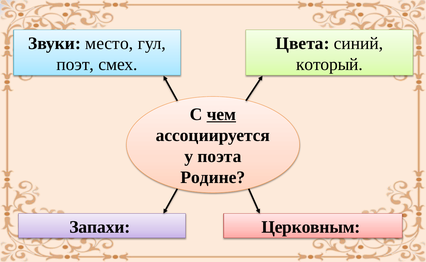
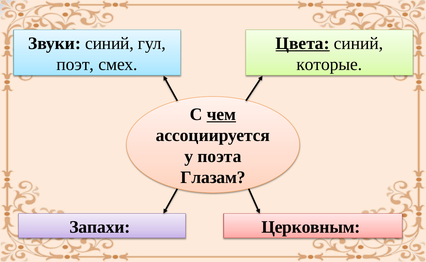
Звуки место: место -> синий
Цвета underline: none -> present
который: который -> которые
Родине: Родине -> Глазам
